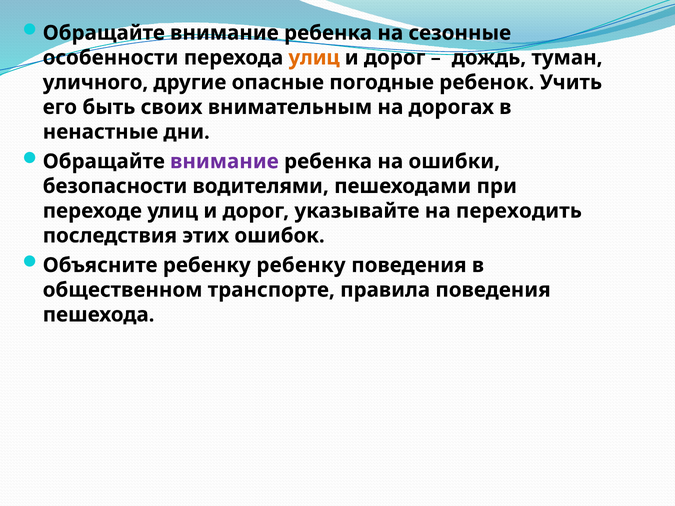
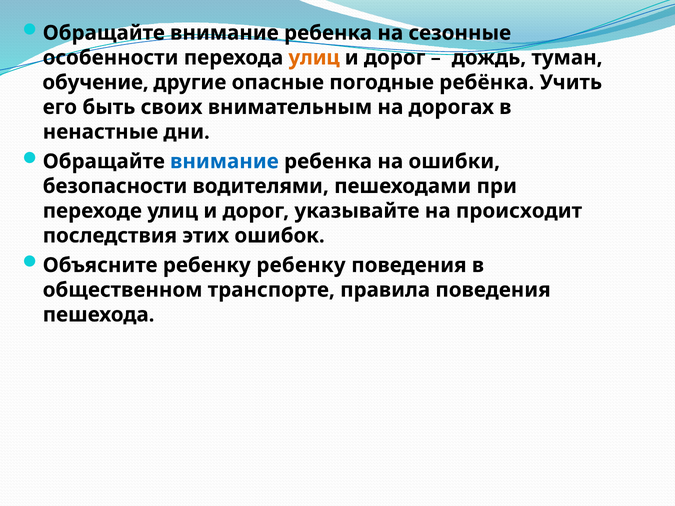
уличного: уличного -> обучение
ребенок: ребенок -> ребёнка
внимание at (224, 162) colour: purple -> blue
переходить: переходить -> происходит
